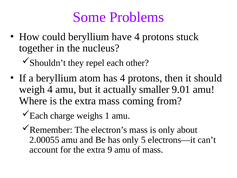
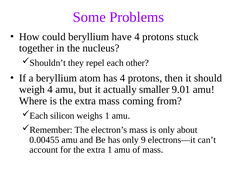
charge: charge -> silicon
2.00055: 2.00055 -> 0.00455
5: 5 -> 9
extra 9: 9 -> 1
